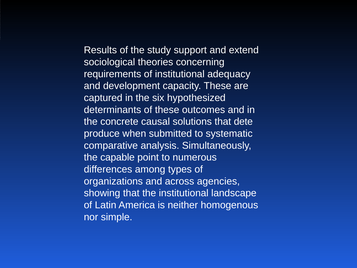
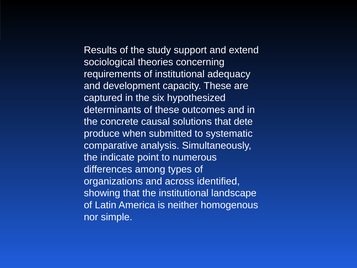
capable: capable -> indicate
agencies: agencies -> identified
